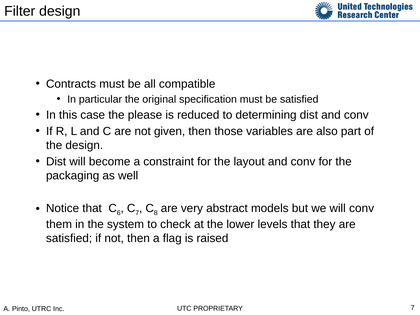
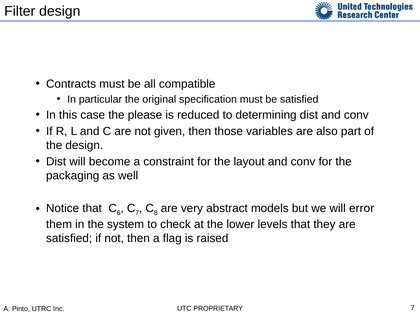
will conv: conv -> error
